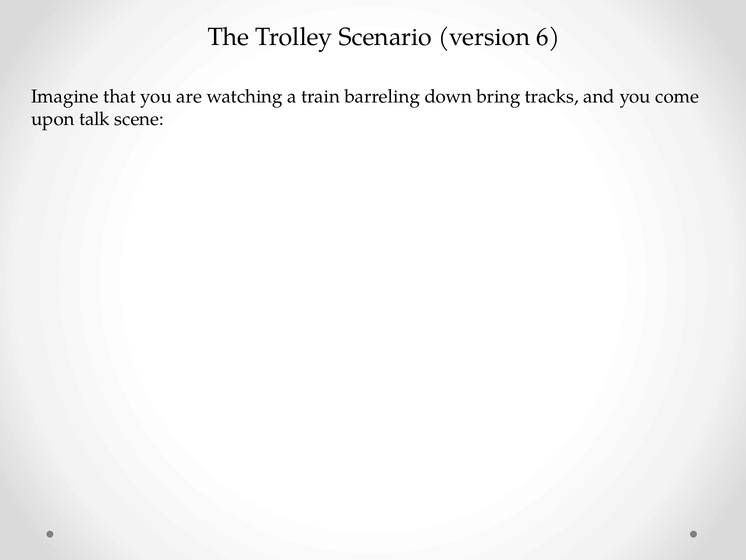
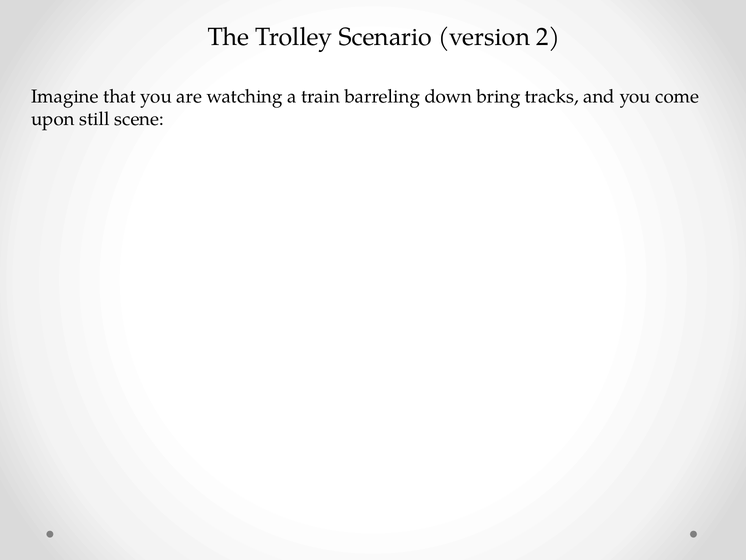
6: 6 -> 2
talk: talk -> still
